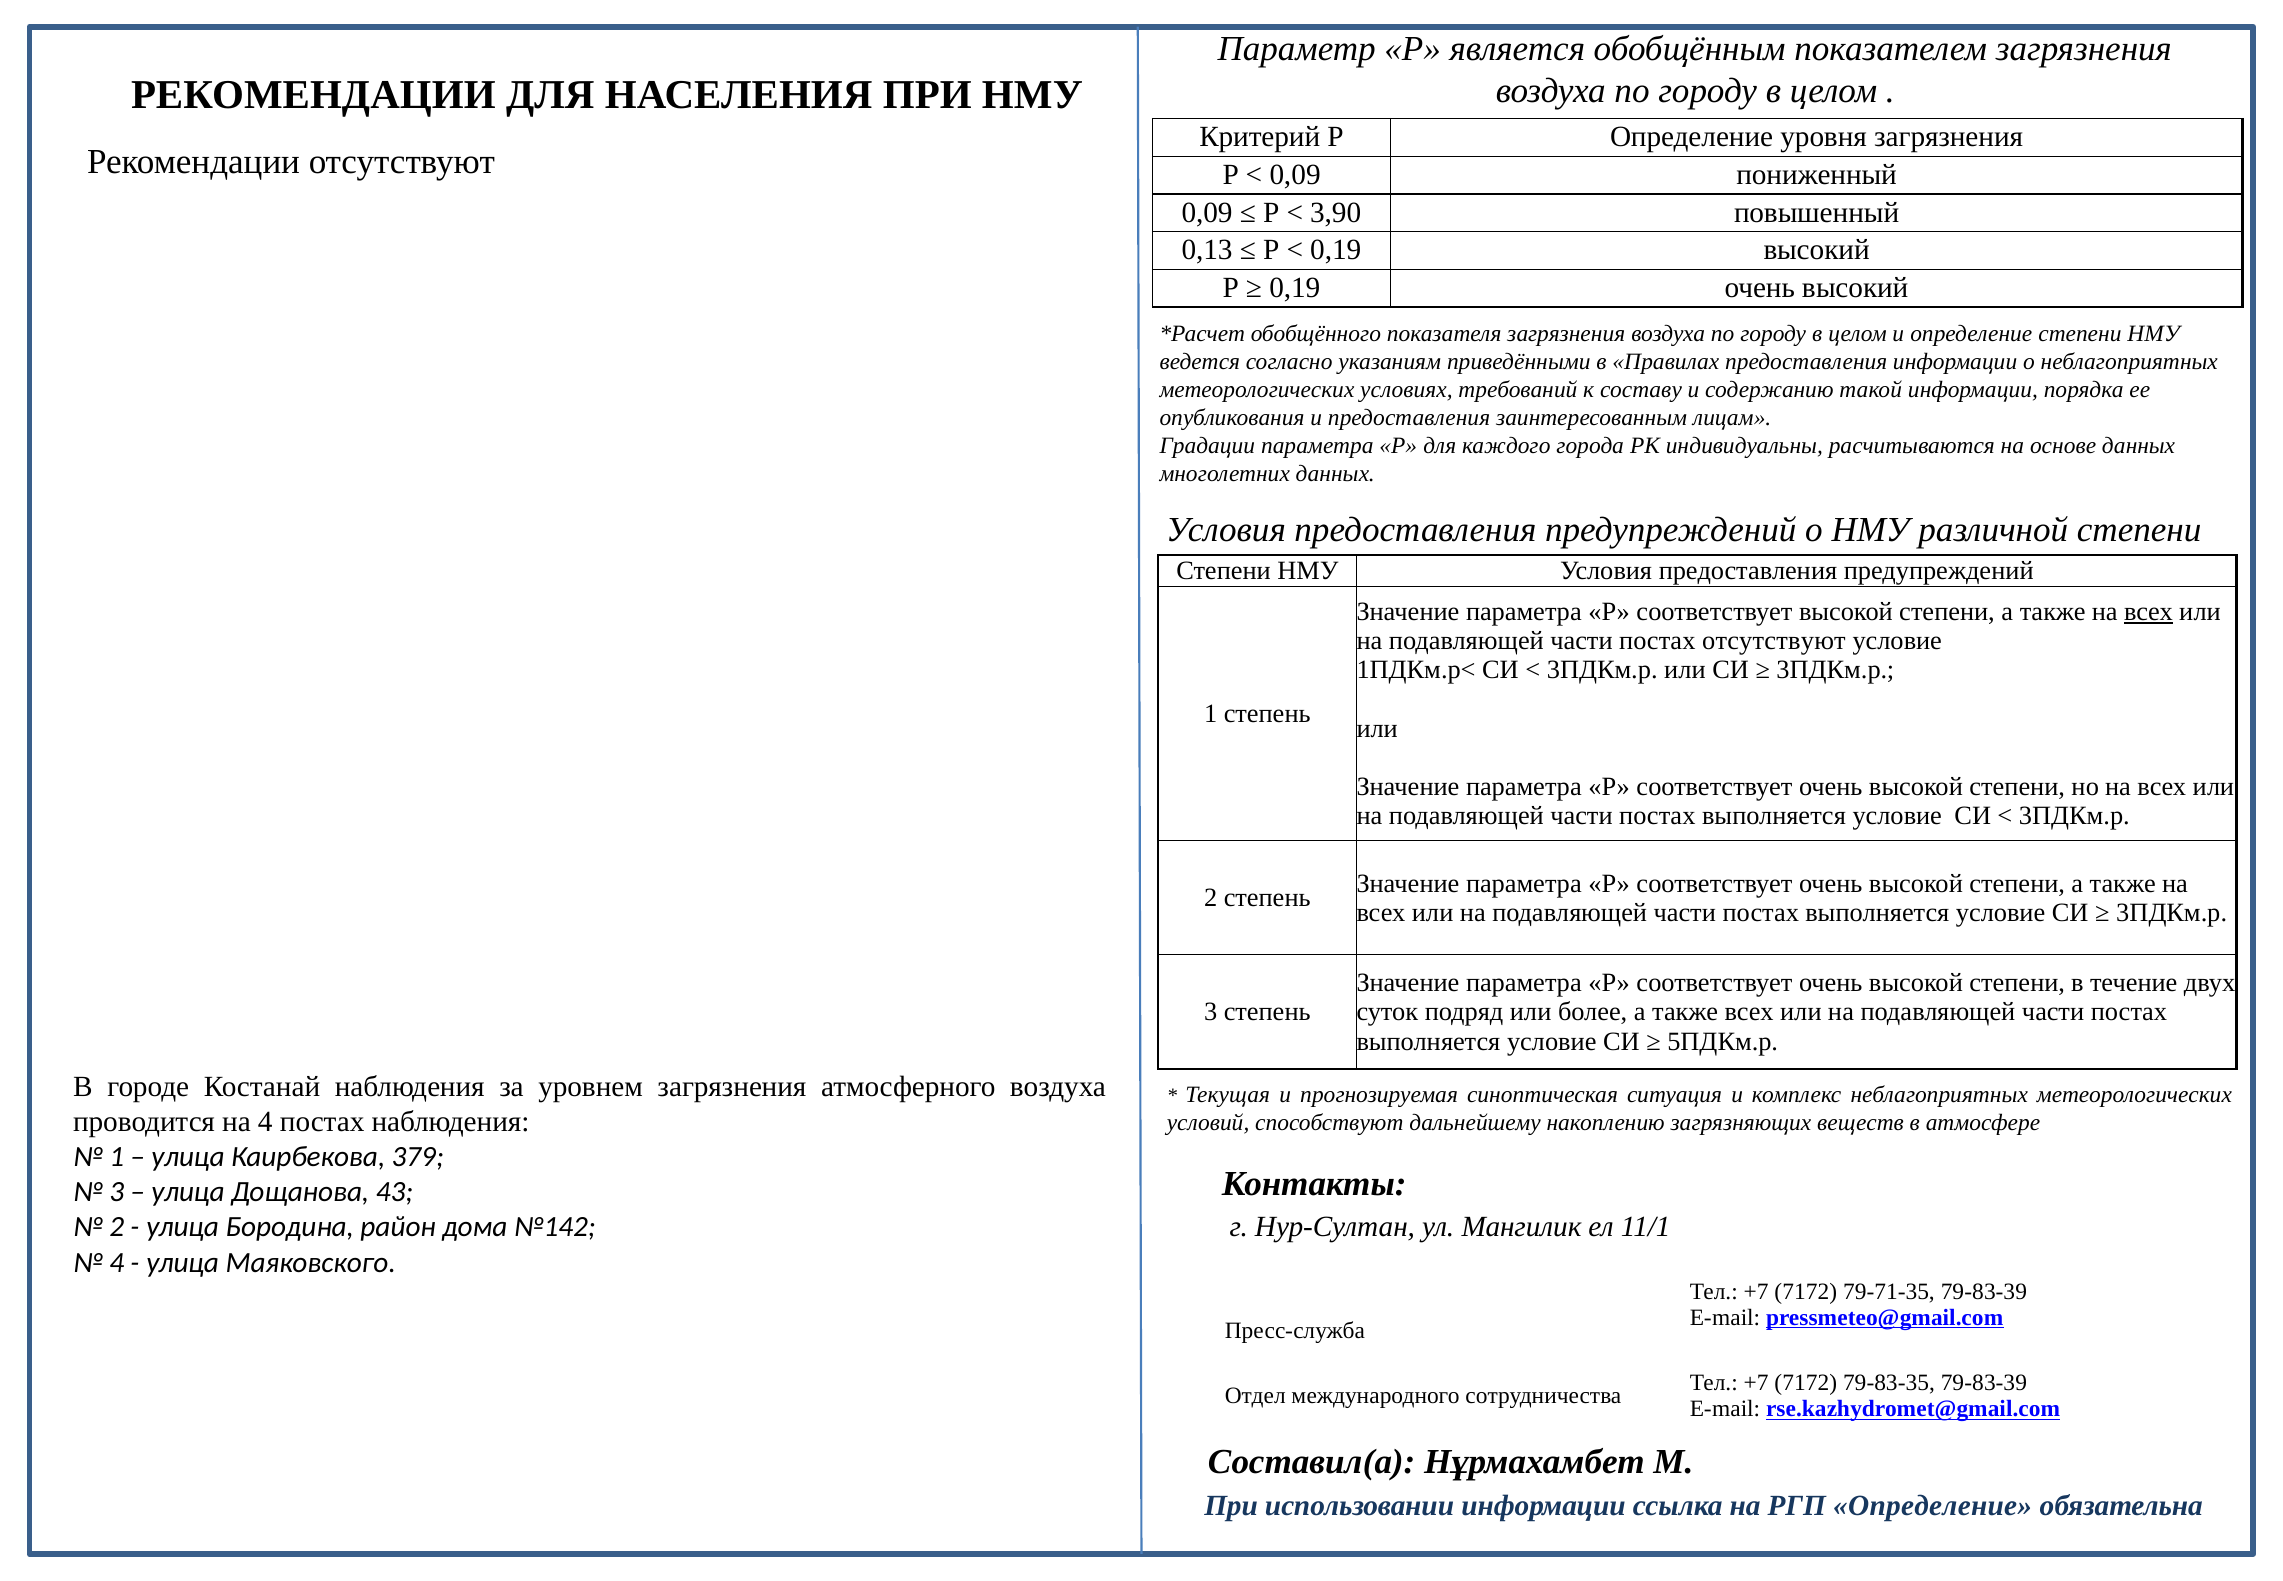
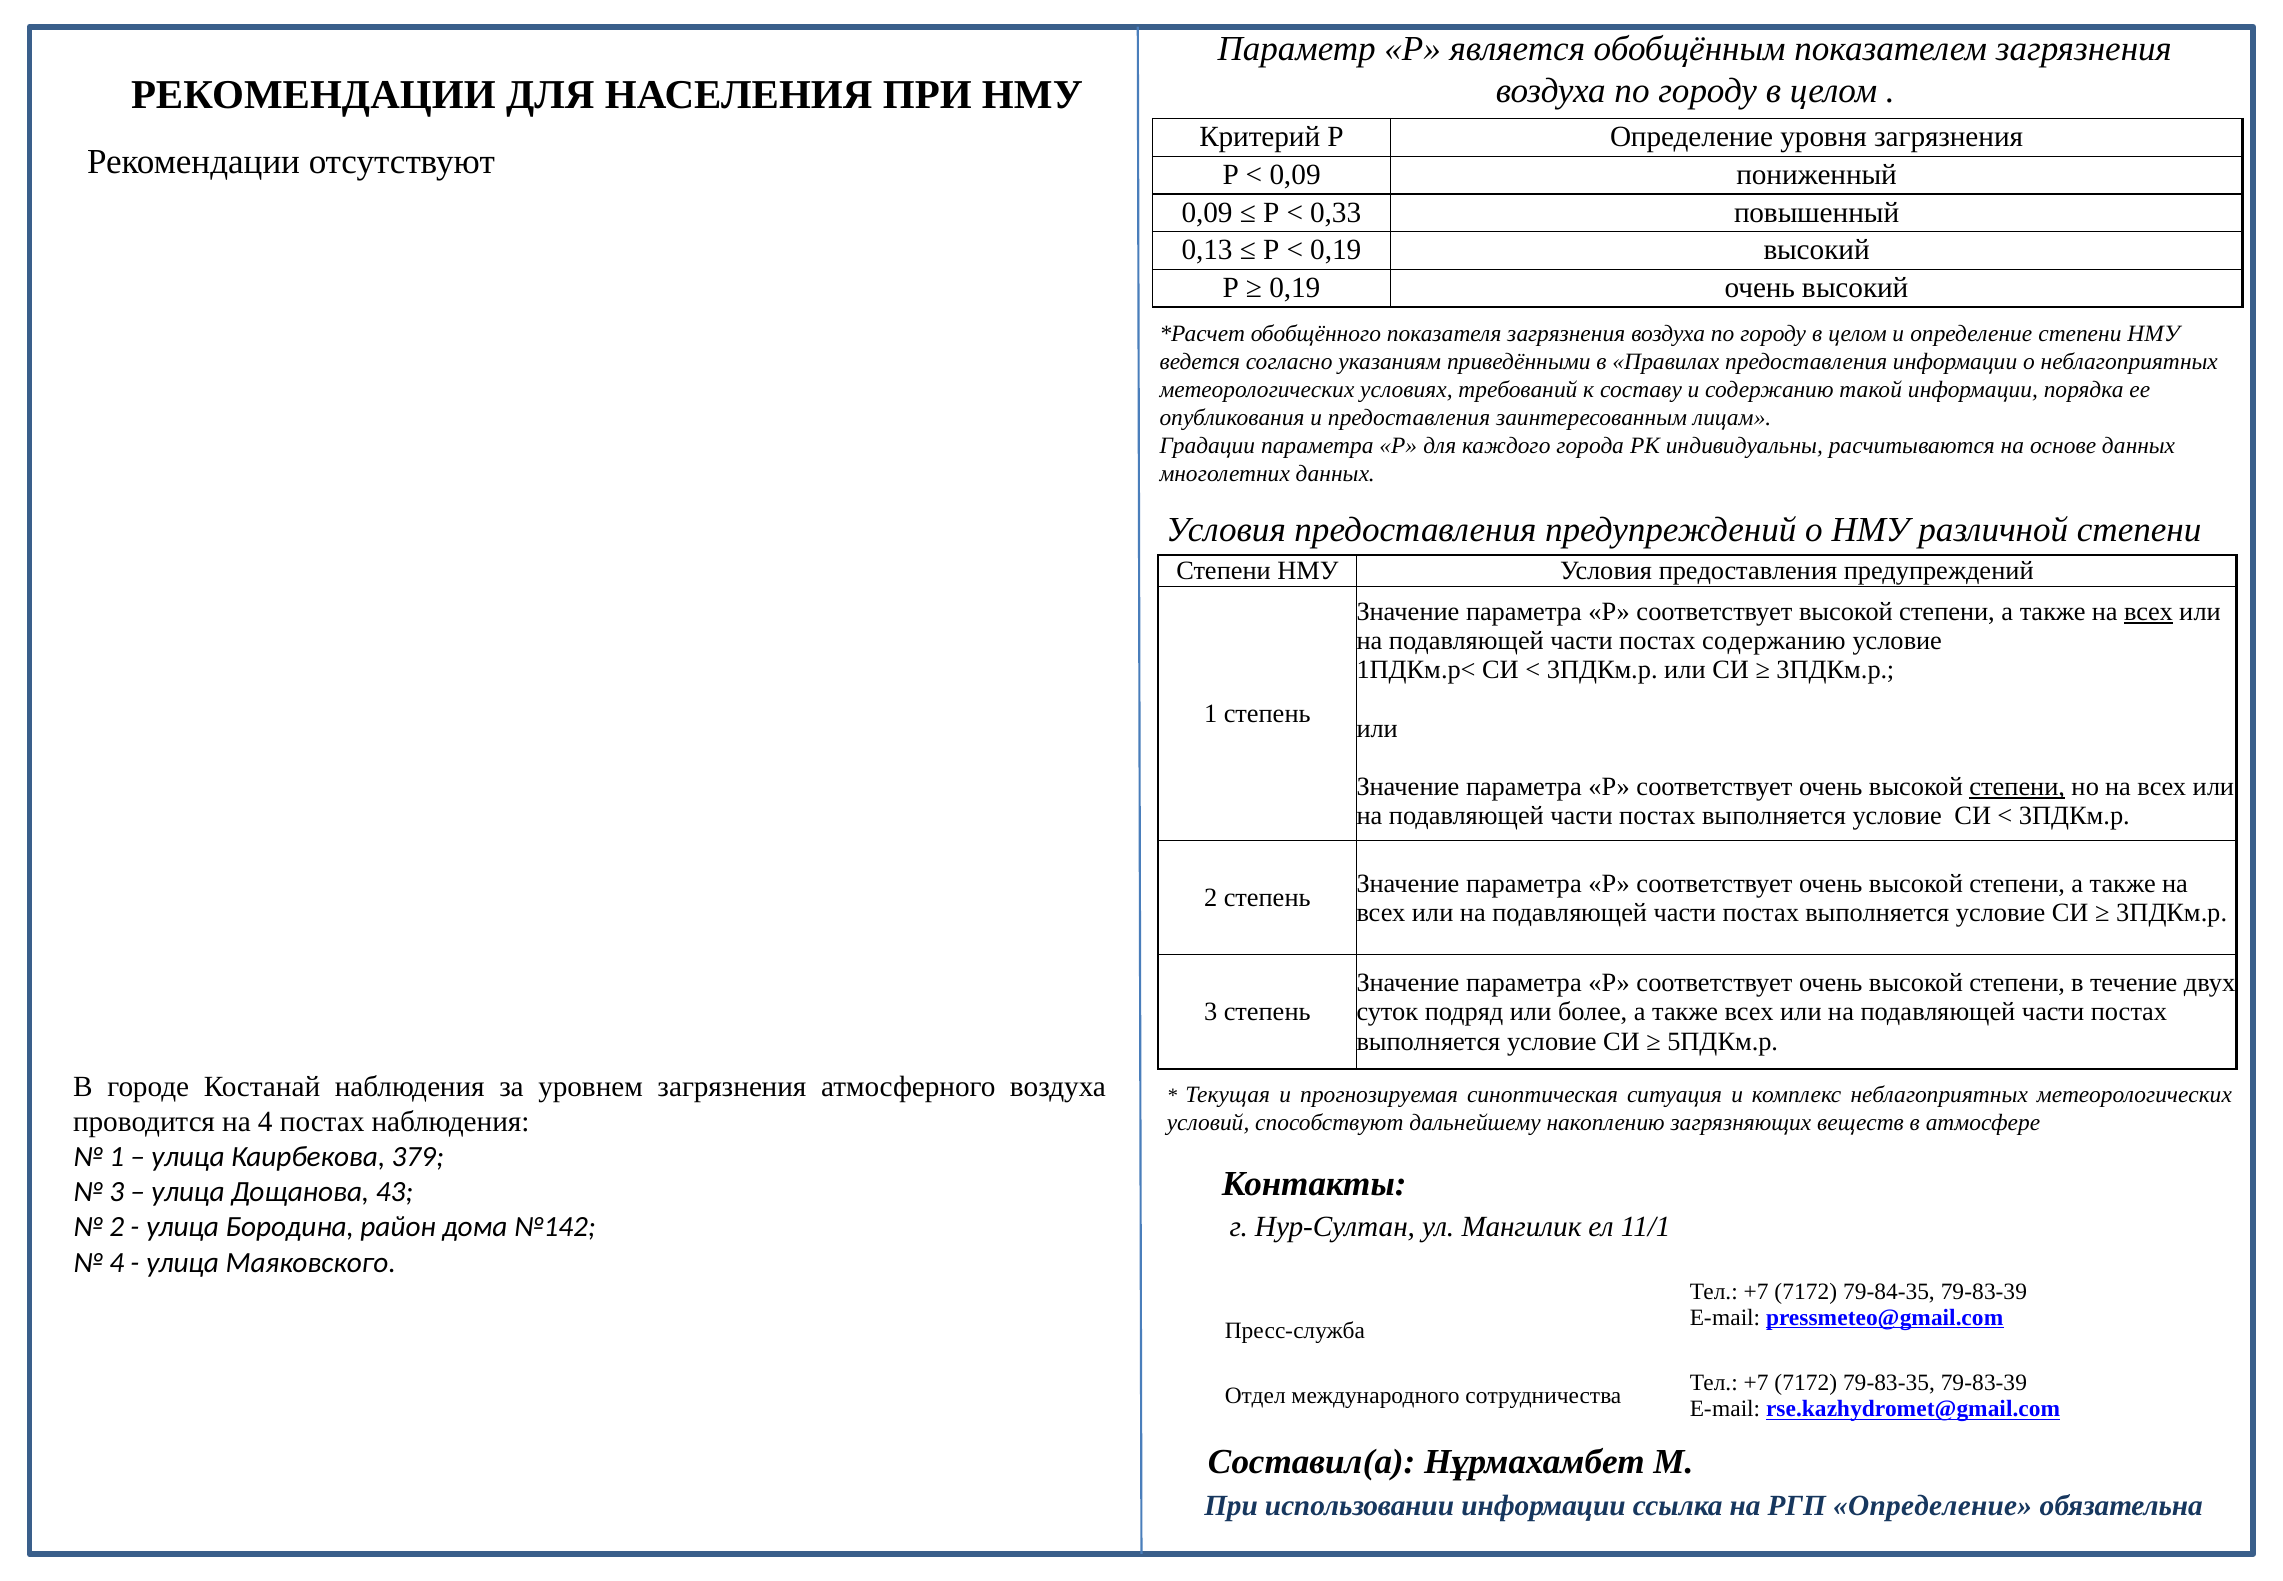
3,90: 3,90 -> 0,33
постах отсутствуют: отсутствуют -> содержанию
степени at (2017, 787) underline: none -> present
79-71-35: 79-71-35 -> 79-84-35
